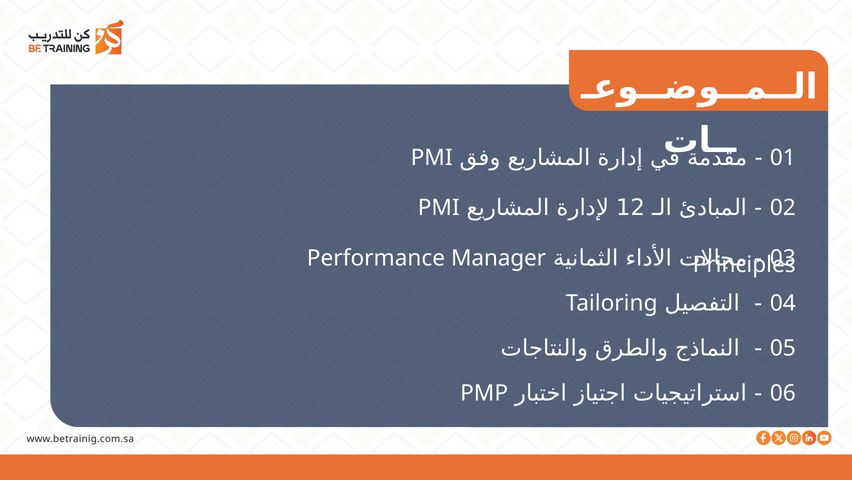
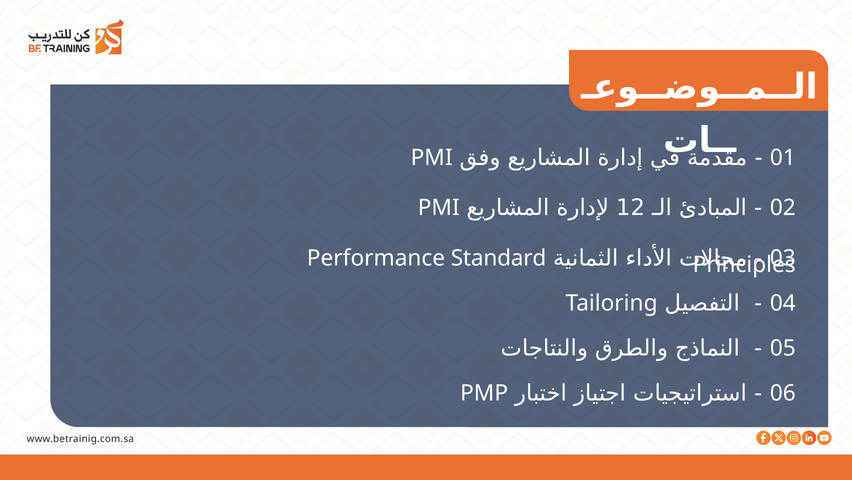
Manager: Manager -> Standard
